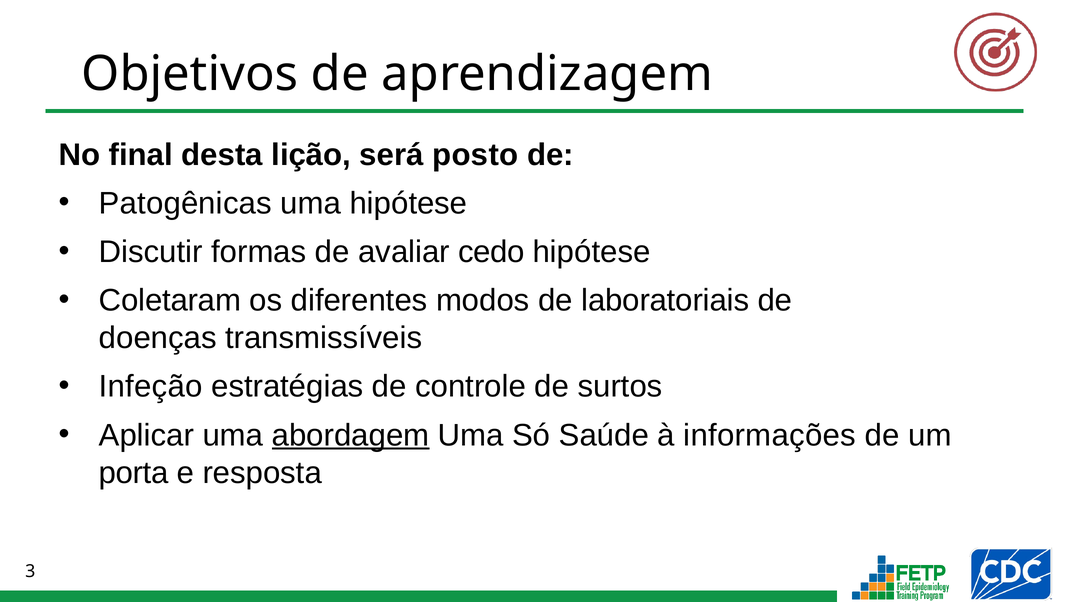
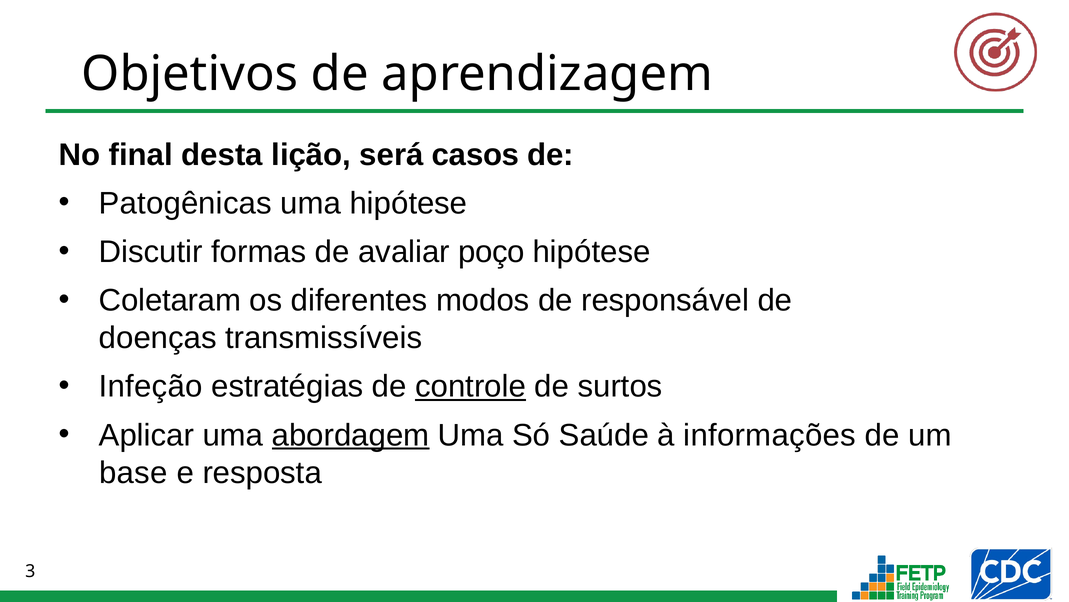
posto: posto -> casos
cedo: cedo -> poço
laboratoriais: laboratoriais -> responsável
controle underline: none -> present
porta: porta -> base
